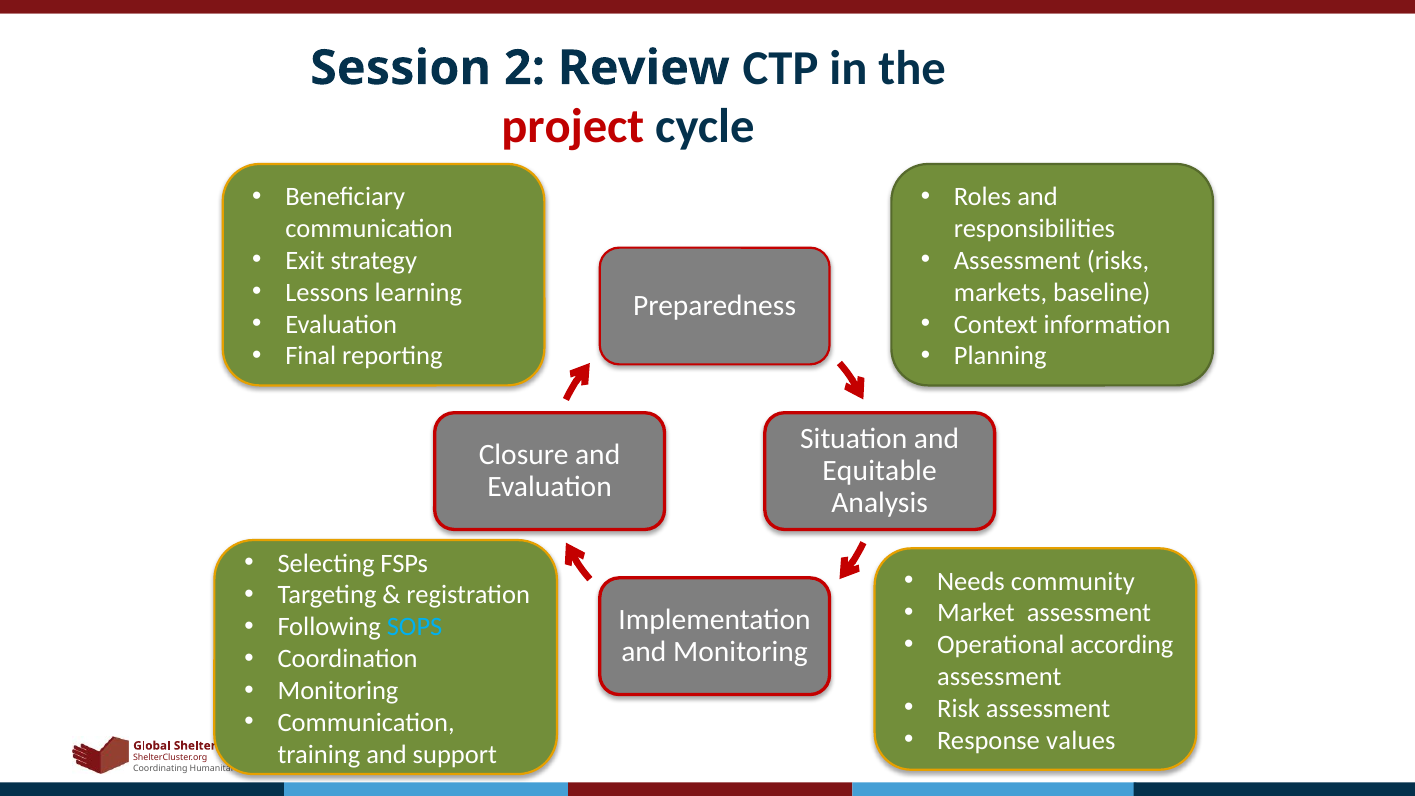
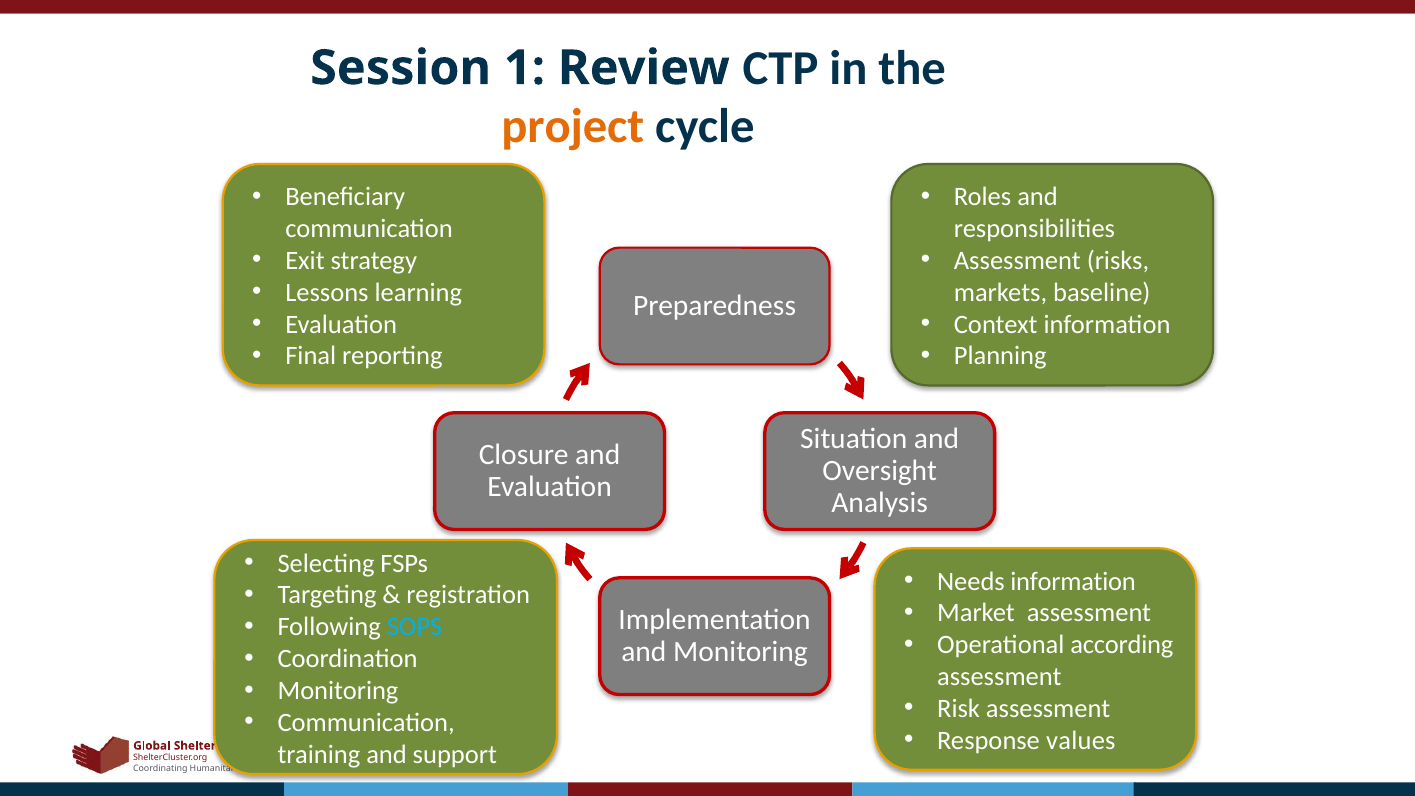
2: 2 -> 1
project colour: red -> orange
Equitable: Equitable -> Oversight
Needs community: community -> information
